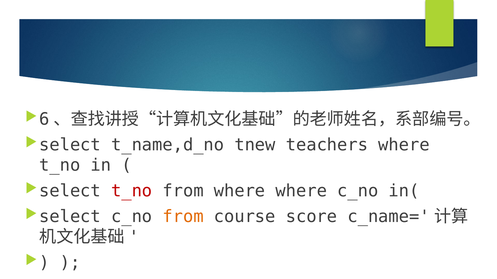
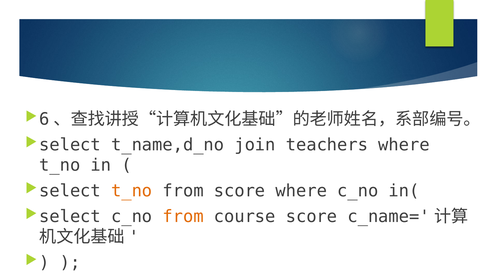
tnew: tnew -> join
t_no at (132, 191) colour: red -> orange
from where: where -> score
